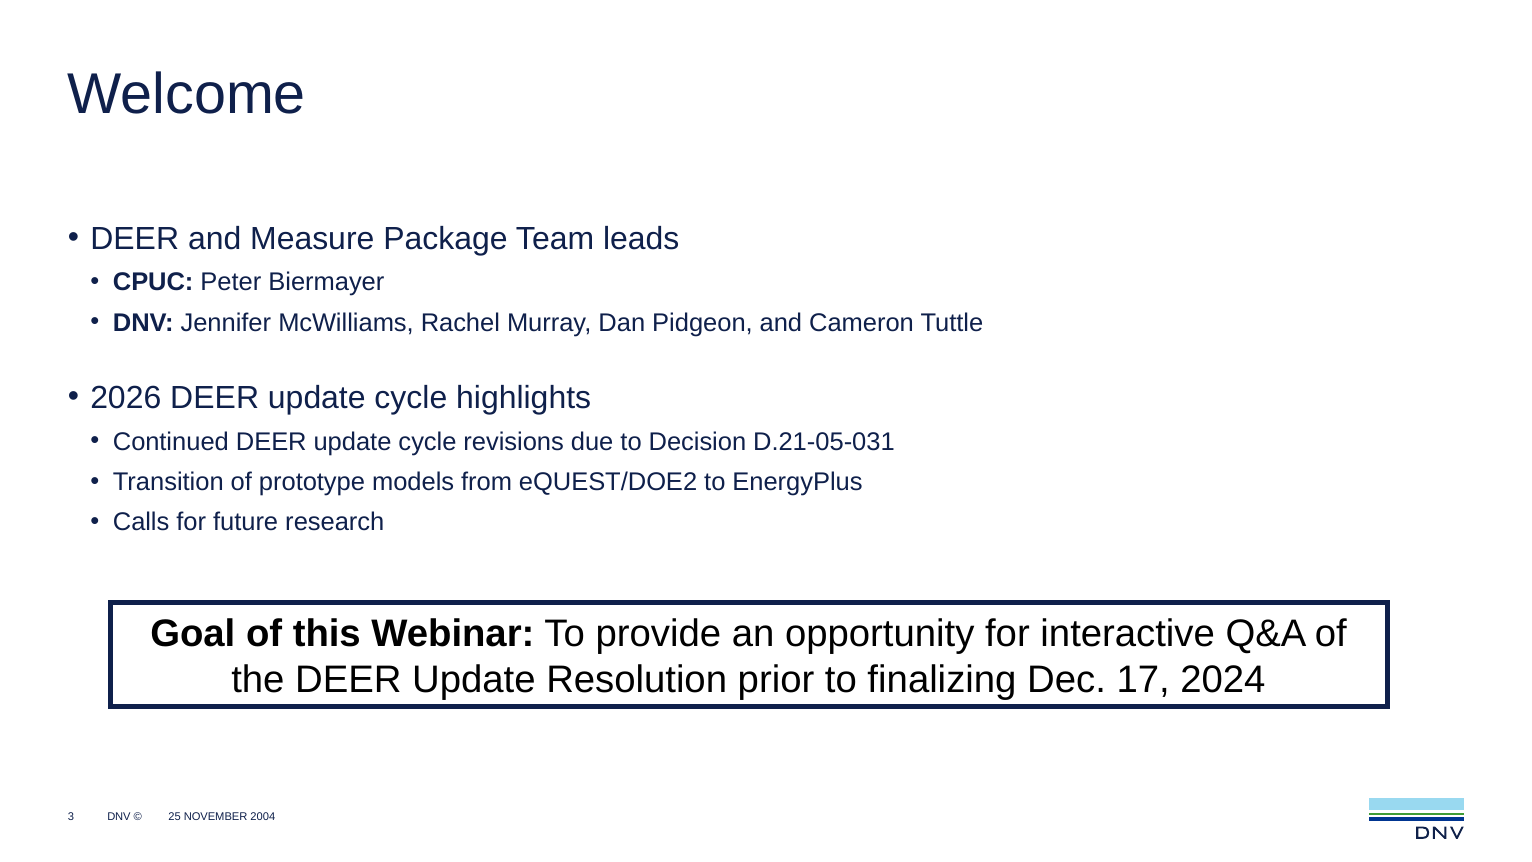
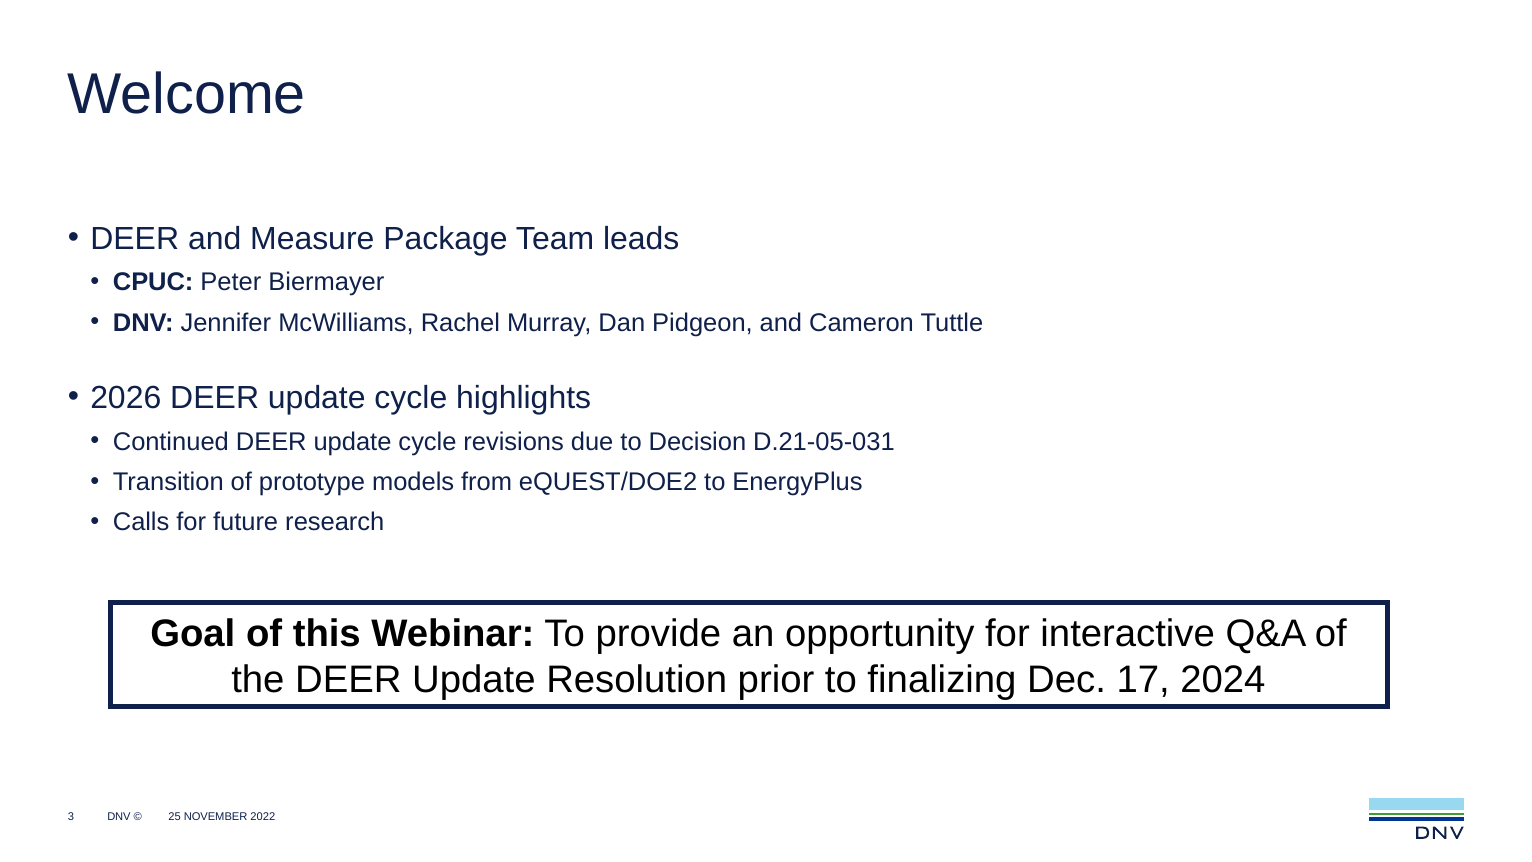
2004: 2004 -> 2022
